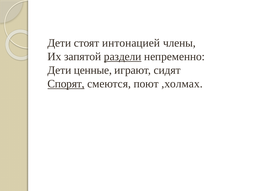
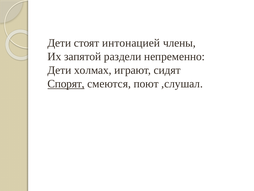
раздели underline: present -> none
ценные: ценные -> холмах
,холмах: ,холмах -> ,слушал
